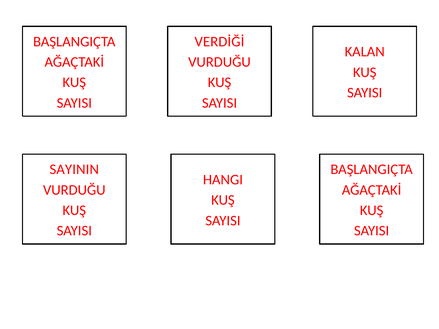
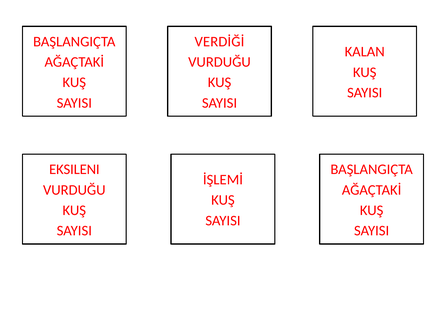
SAYININ: SAYININ -> EKSILENI
HANGI: HANGI -> İŞLEMİ
